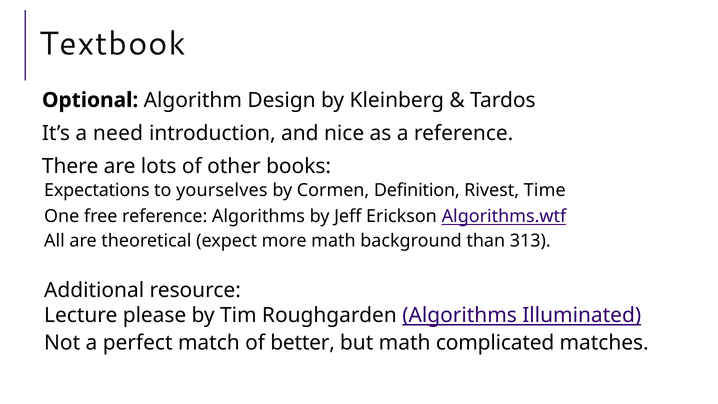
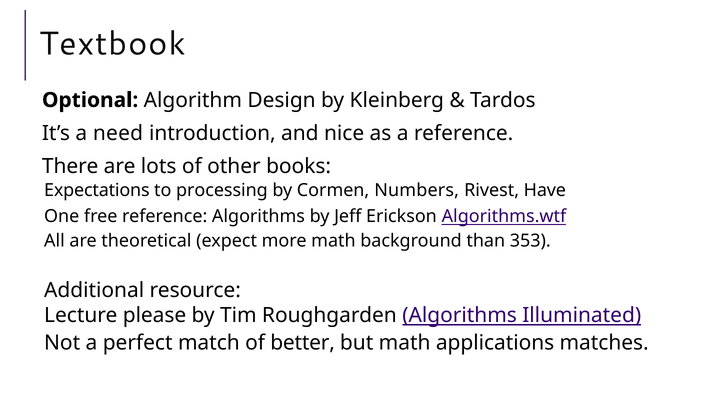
yourselves: yourselves -> processing
Definition: Definition -> Numbers
Time: Time -> Have
313: 313 -> 353
complicated: complicated -> applications
